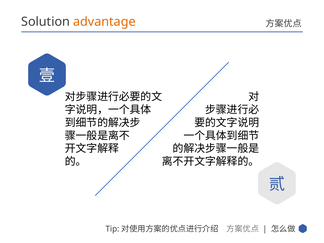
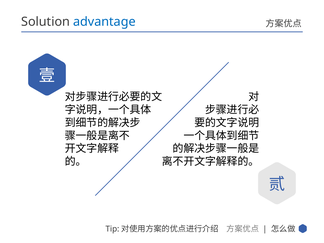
advantage colour: orange -> blue
